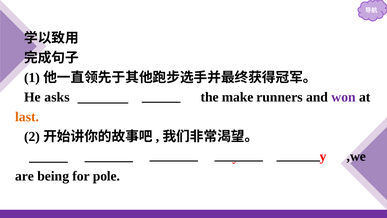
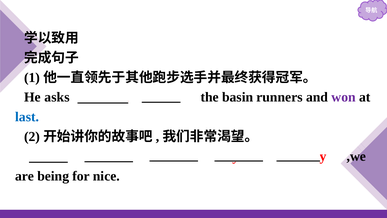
make: make -> basin
last colour: orange -> blue
pole: pole -> nice
